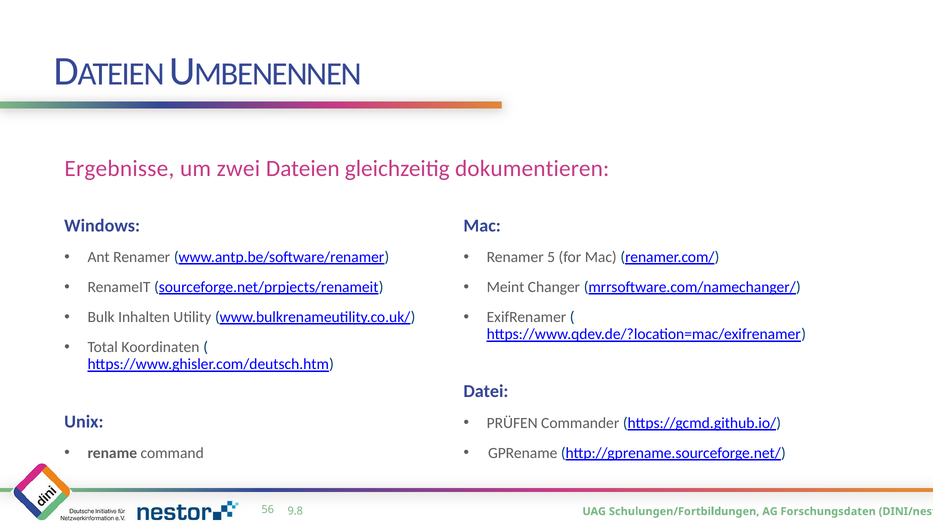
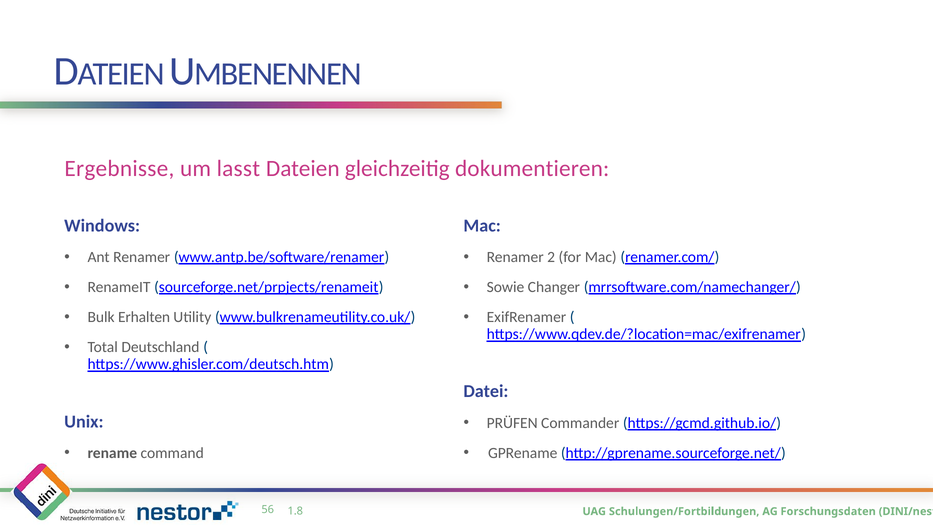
zwei: zwei -> lasst
5: 5 -> 2
Meint: Meint -> Sowie
Inhalten: Inhalten -> Erhalten
Koordinaten: Koordinaten -> Deutschland
9.8: 9.8 -> 1.8
